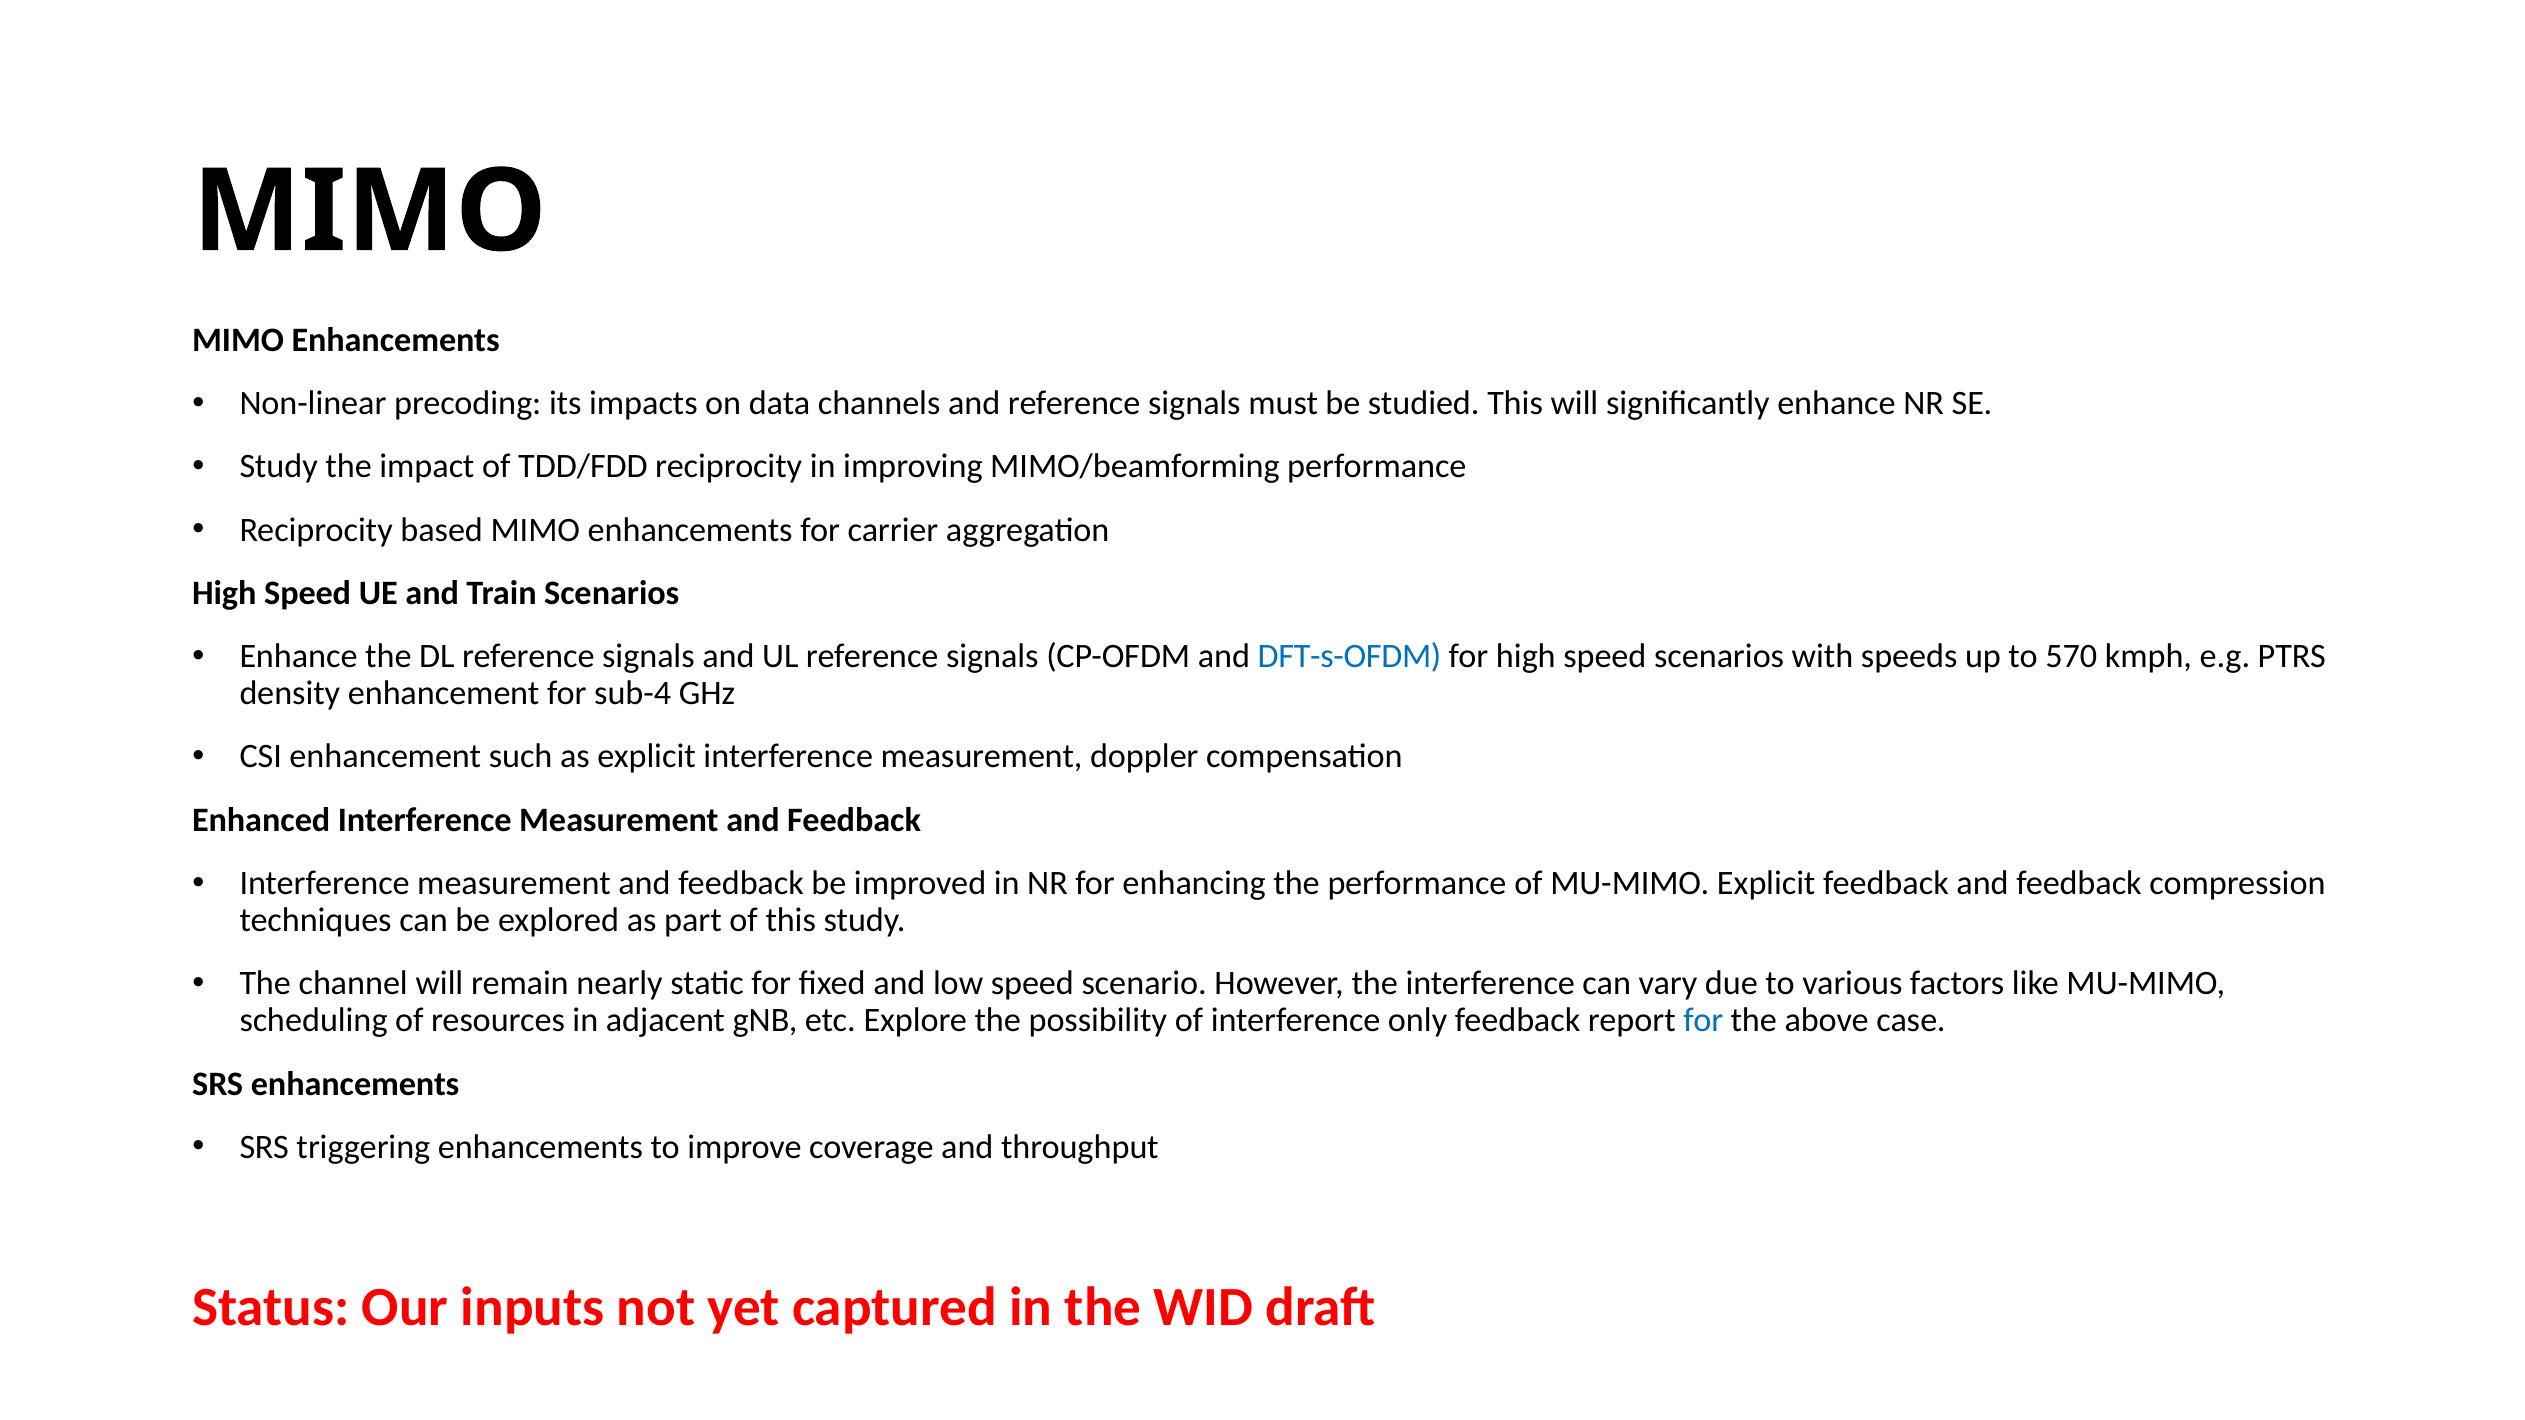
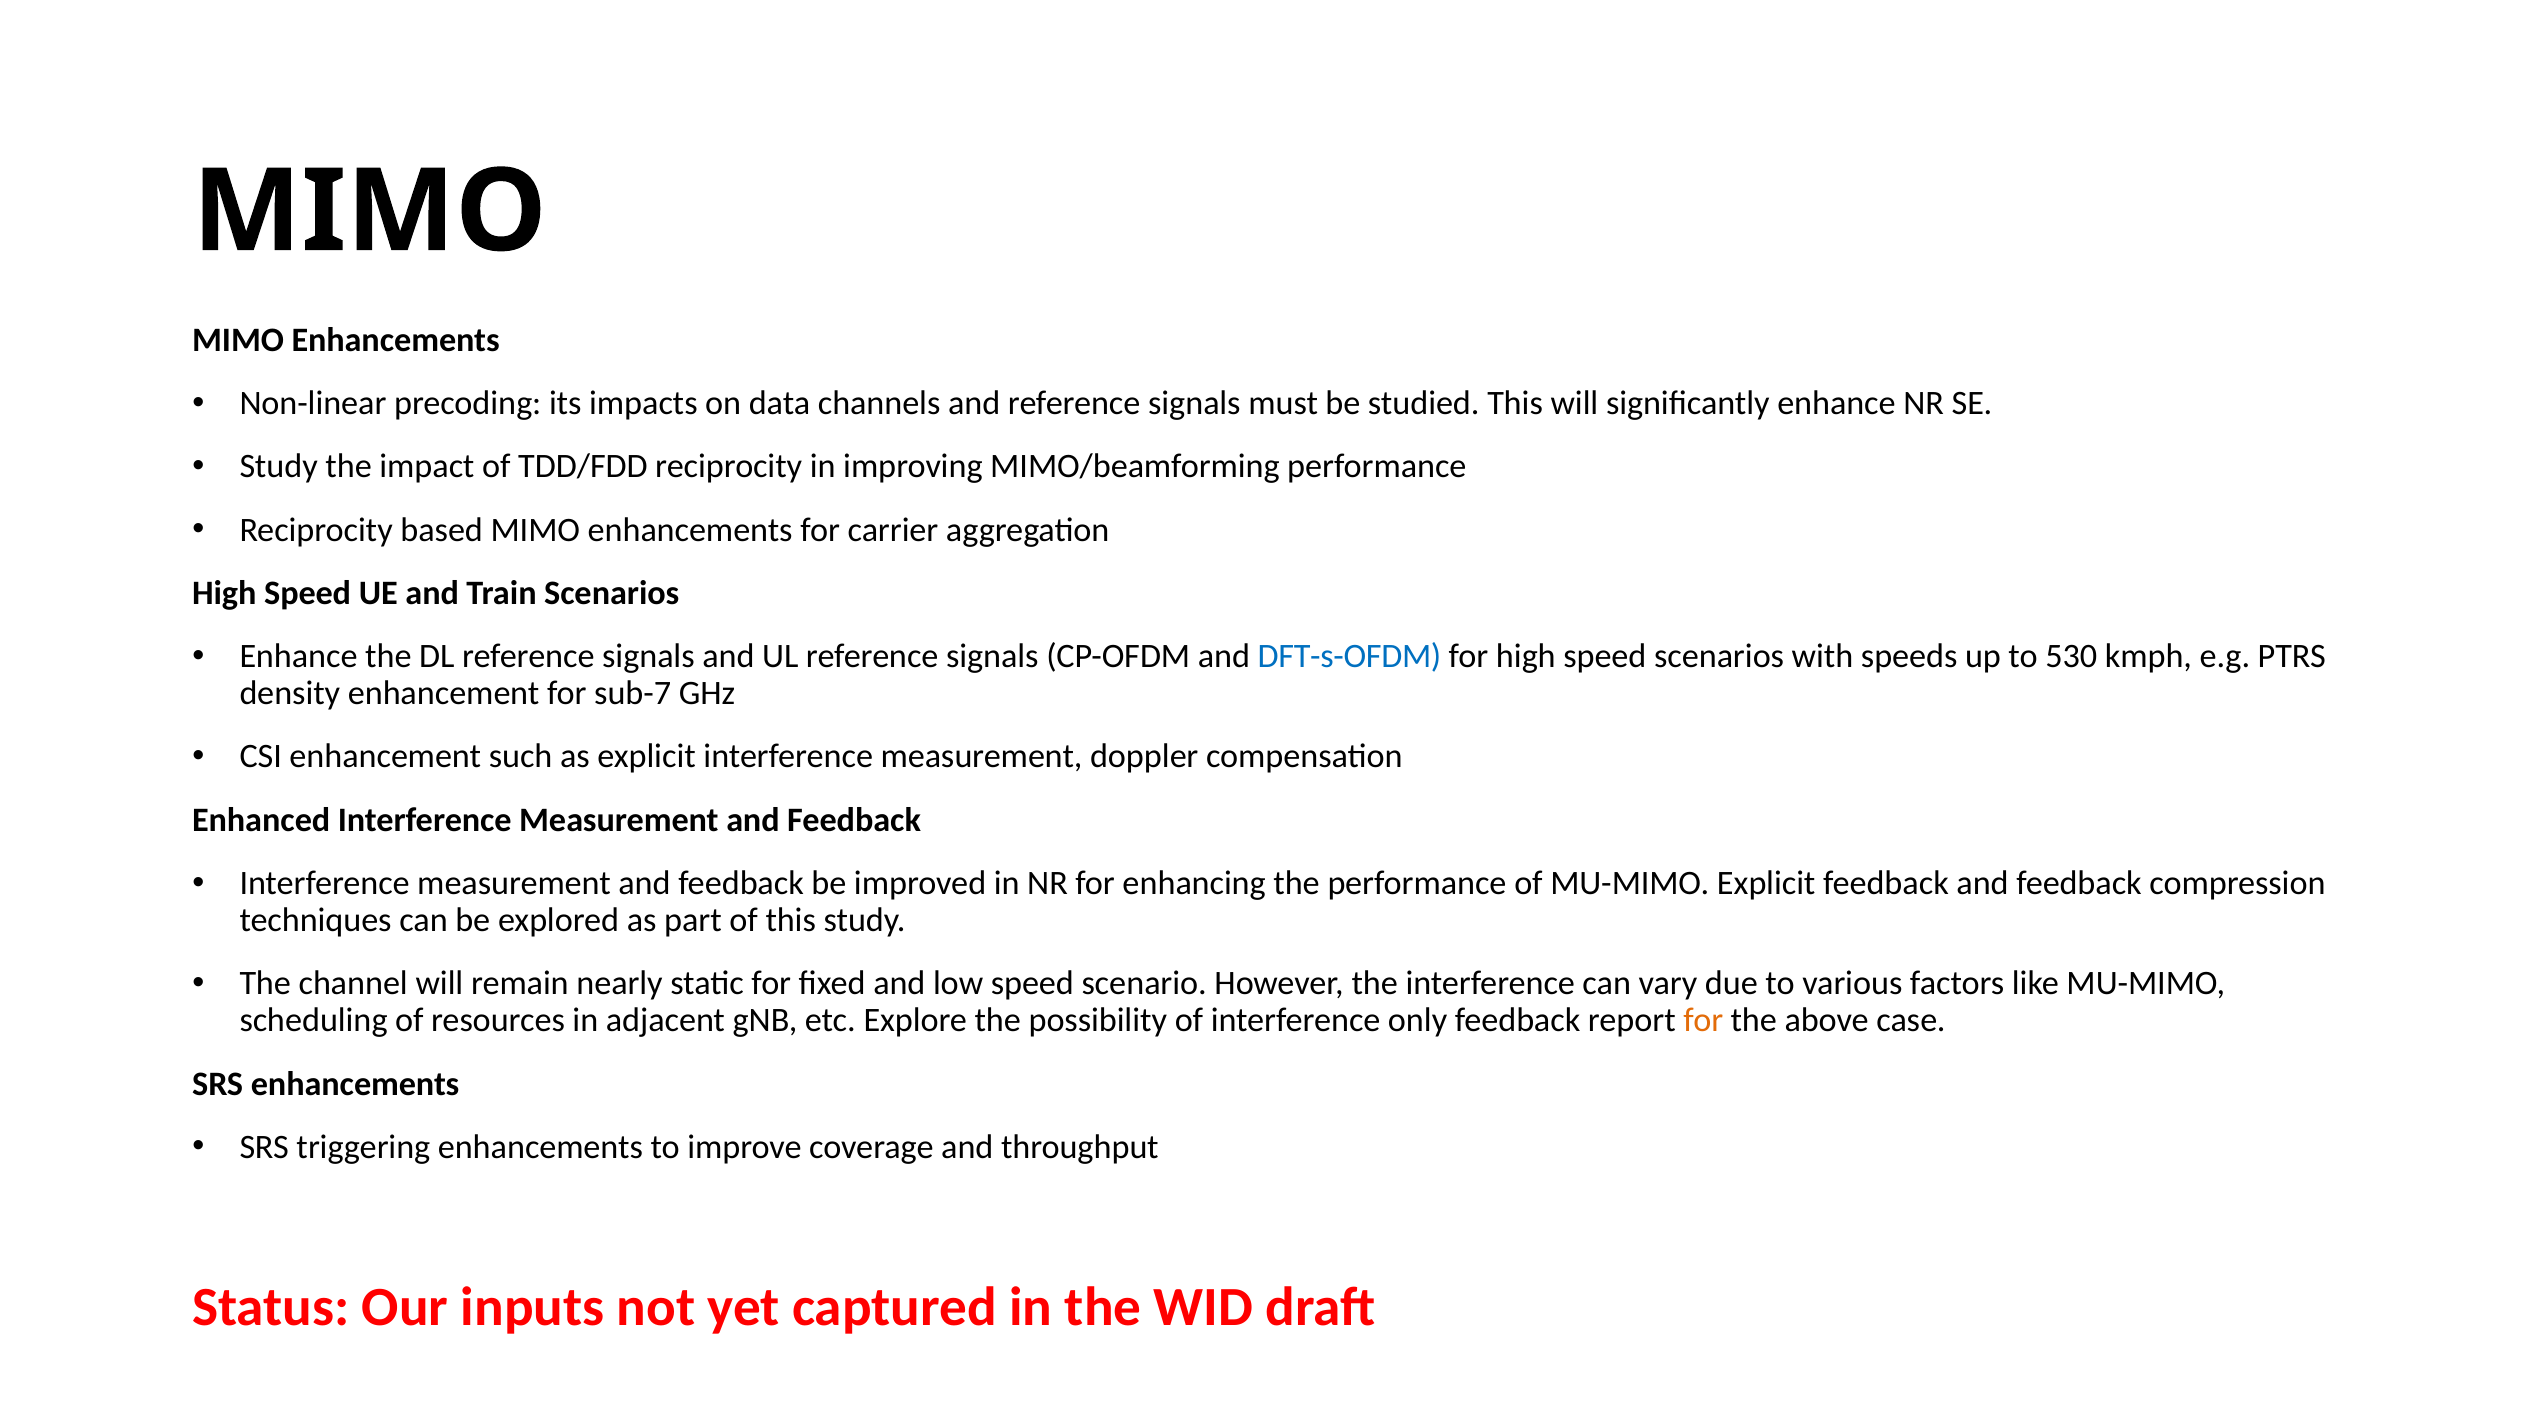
570: 570 -> 530
sub-4: sub-4 -> sub-7
for at (1703, 1021) colour: blue -> orange
